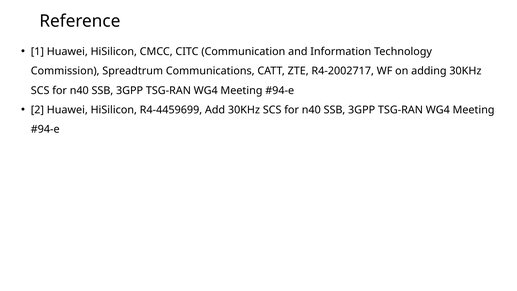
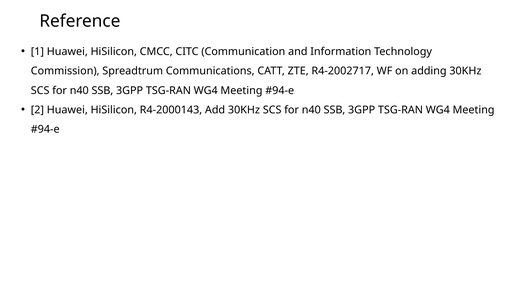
R4-4459699: R4-4459699 -> R4-2000143
